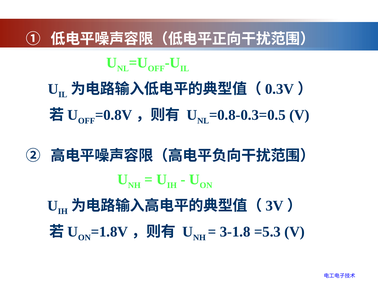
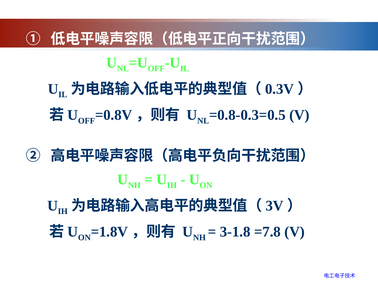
=5.3: =5.3 -> =7.8
